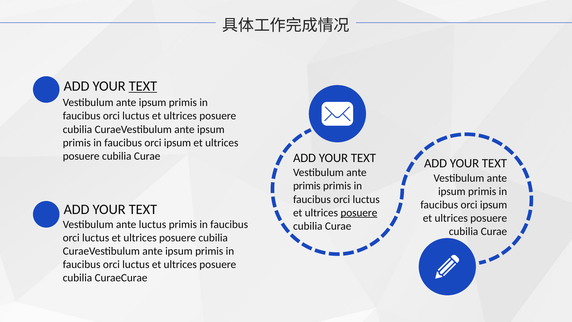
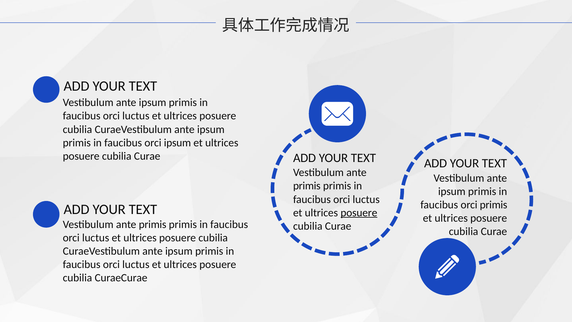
TEXT at (143, 86) underline: present -> none
ipsum at (494, 205): ipsum -> primis
luctus at (152, 224): luctus -> primis
